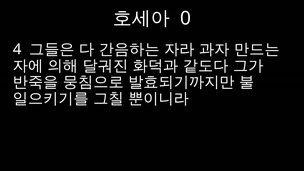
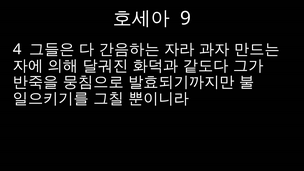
0: 0 -> 9
